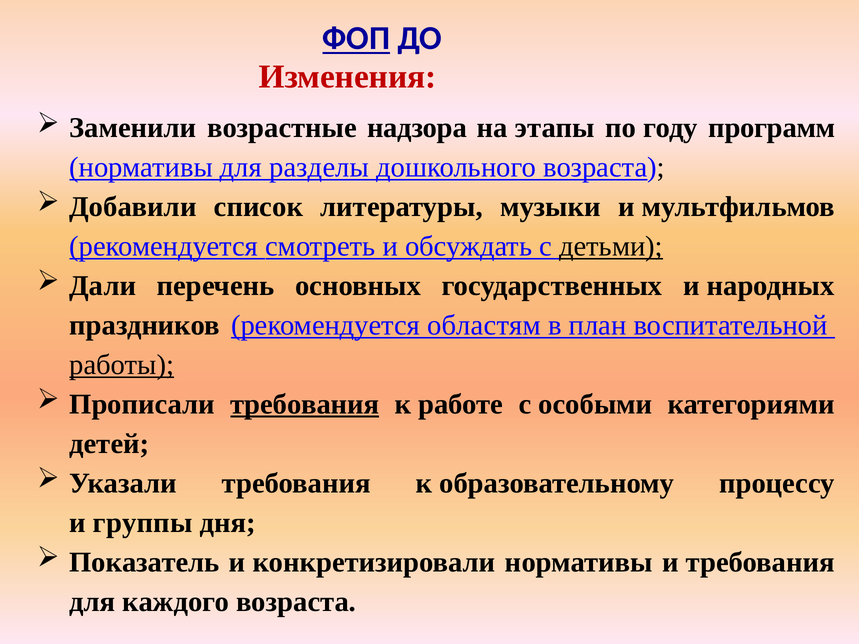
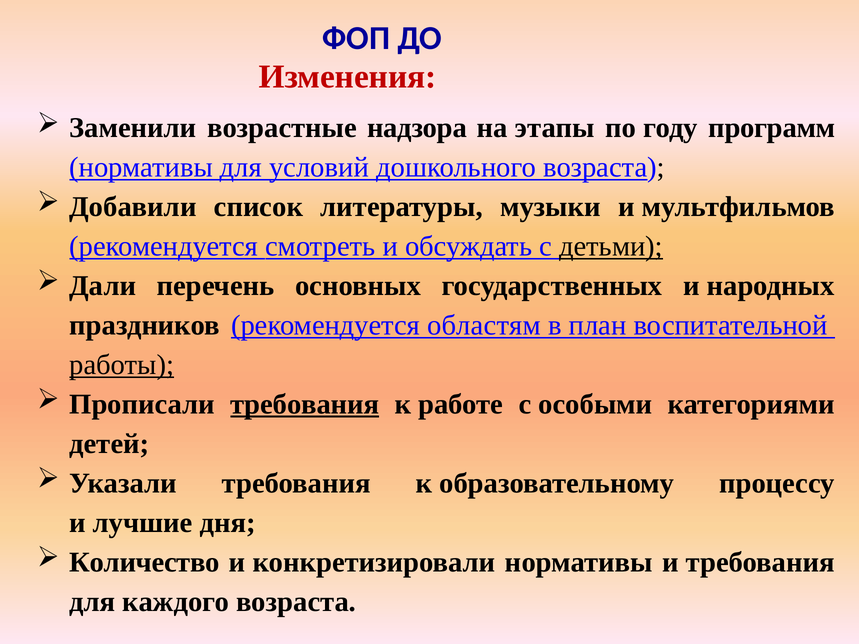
ФОП underline: present -> none
разделы: разделы -> условий
группы: группы -> лучшие
Показатель: Показатель -> Количество
